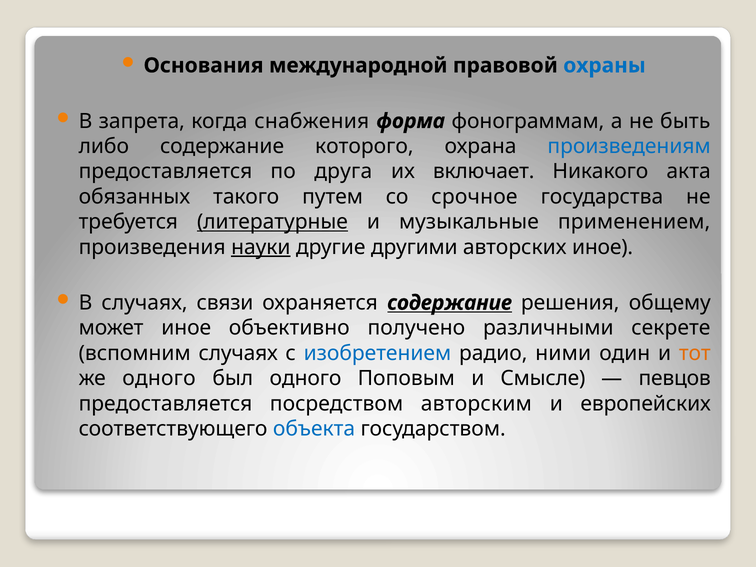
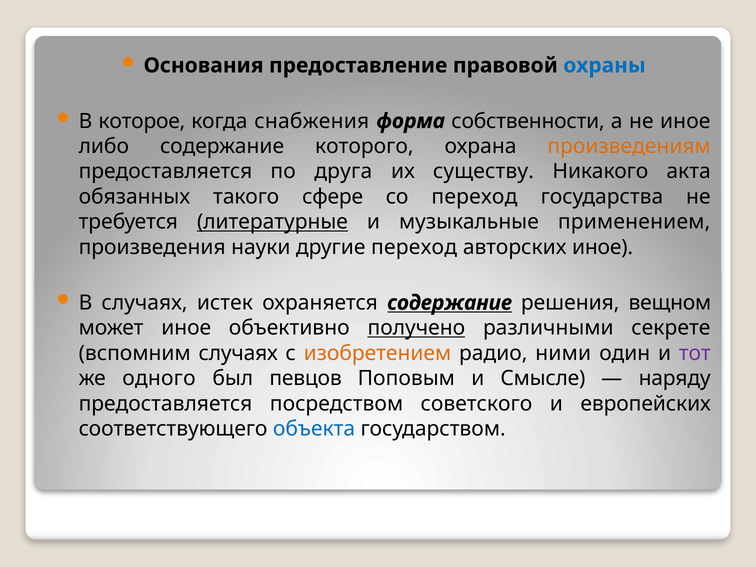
международной: международной -> предоставление
запрета: запрета -> которое
фонограммам: фонограммам -> собственности
не быть: быть -> иное
произведениям colour: blue -> orange
включает: включает -> существу
путем: путем -> сфере
со срочное: срочное -> переход
науки underline: present -> none
другие другими: другими -> переход
связи: связи -> истек
общему: общему -> вещном
получено underline: none -> present
изобретением colour: blue -> orange
тот colour: orange -> purple
был одного: одного -> певцов
певцов: певцов -> наряду
авторским: авторским -> советского
